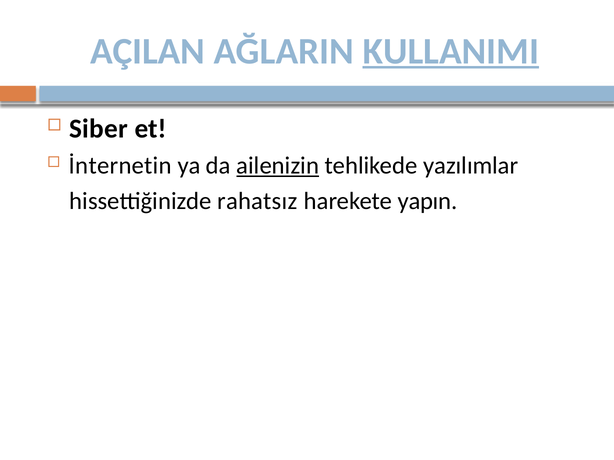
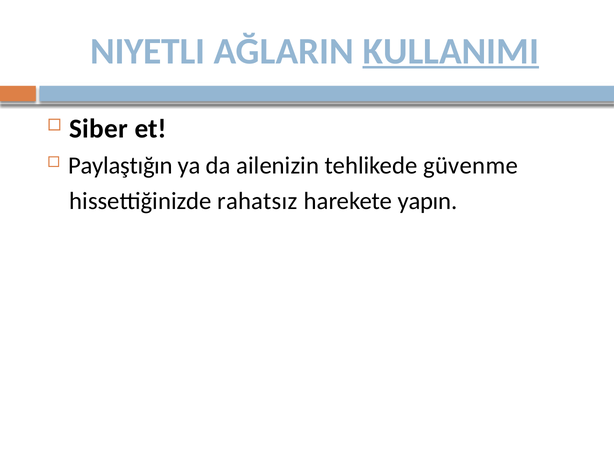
AÇILAN: AÇILAN -> NIYETLI
İnternetin: İnternetin -> Paylaştığın
ailenizin underline: present -> none
yazılımlar: yazılımlar -> güvenme
